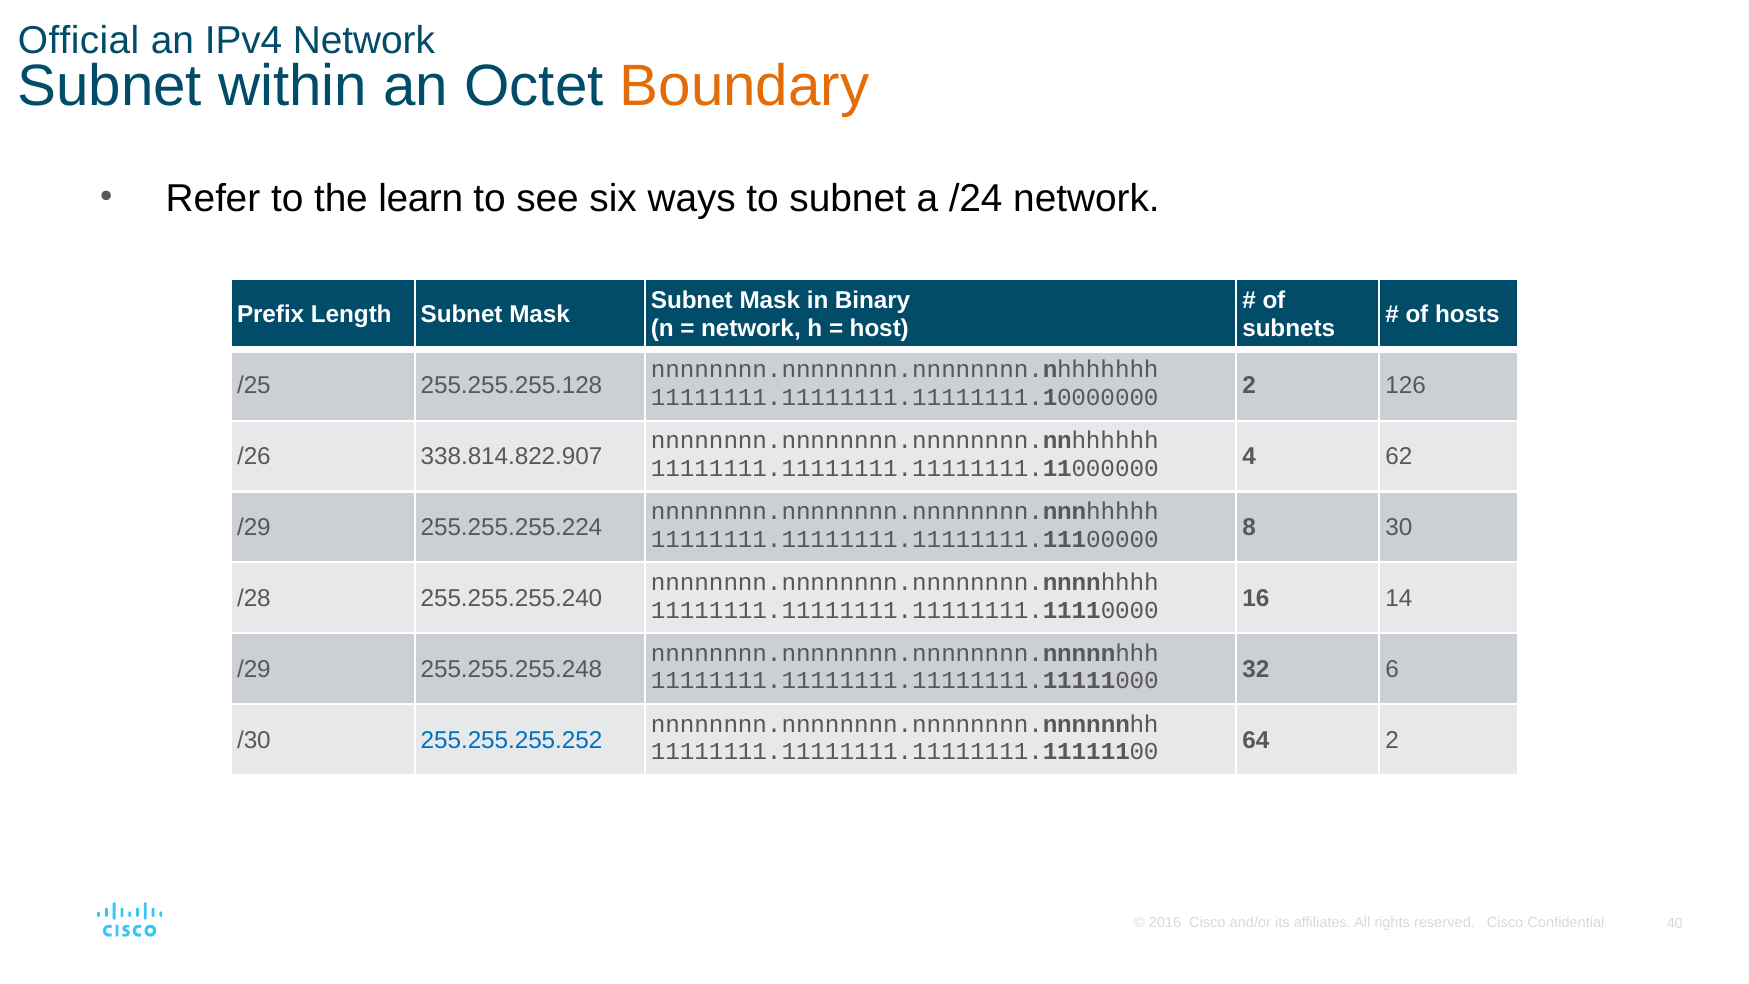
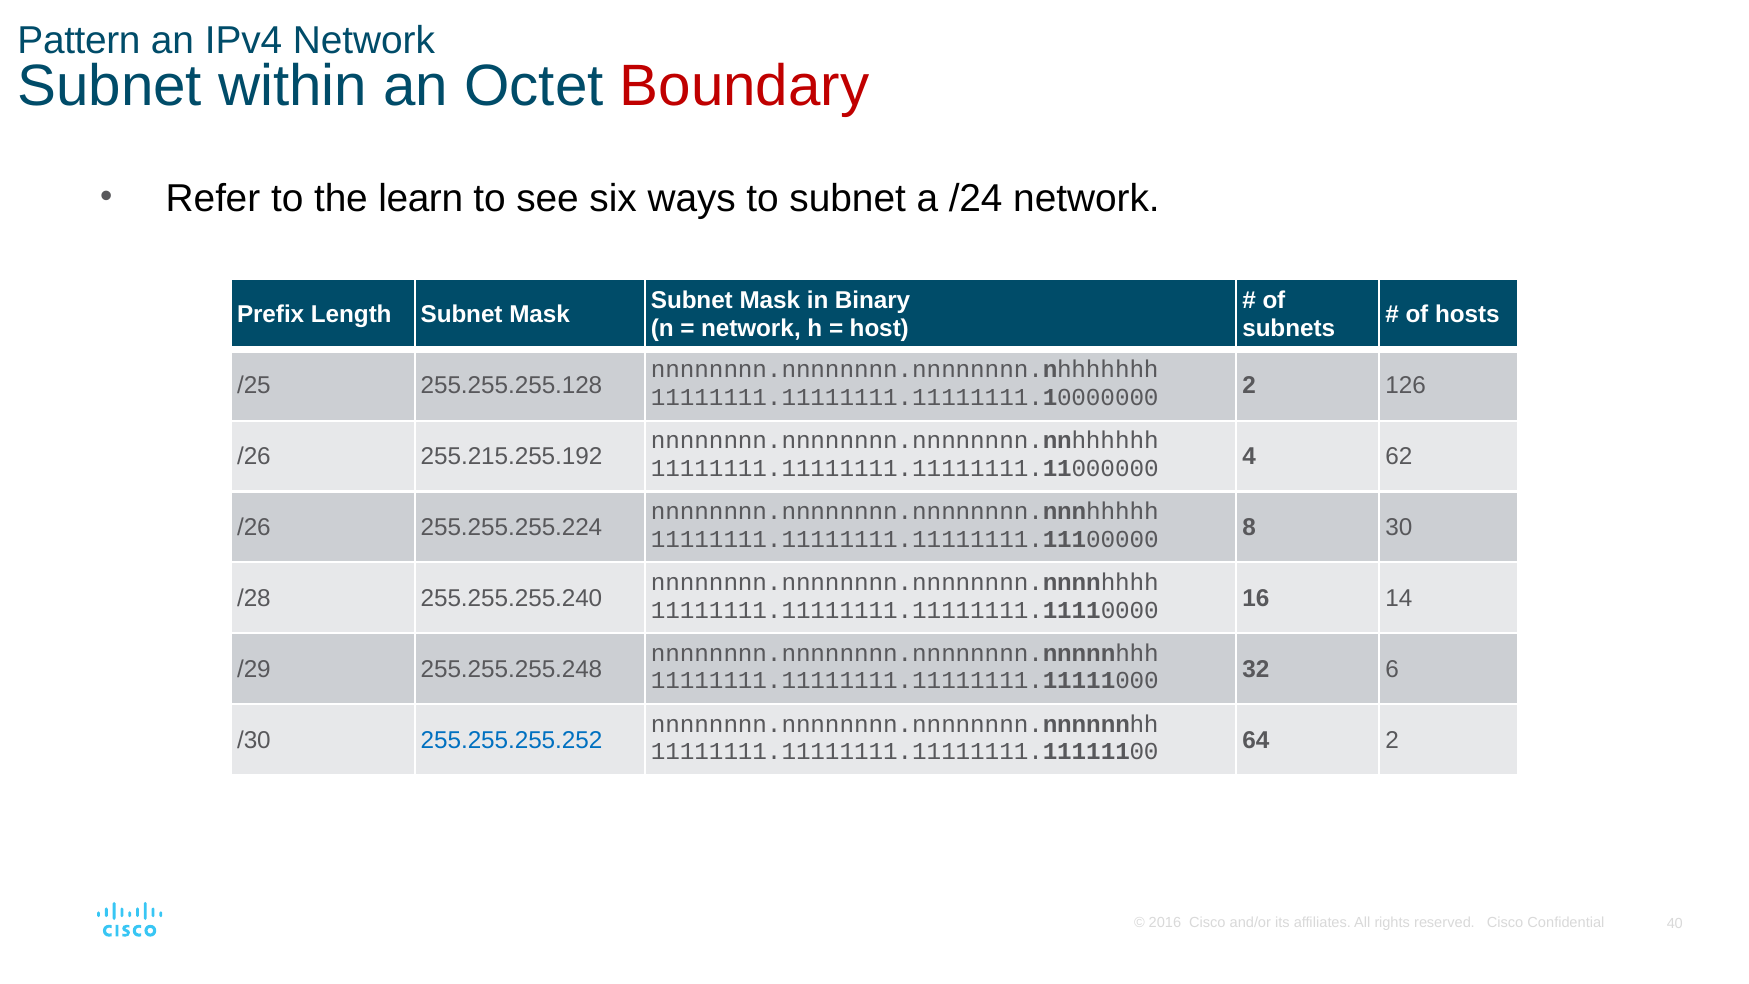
Official: Official -> Pattern
Boundary colour: orange -> red
338.814.822.907: 338.814.822.907 -> 255.215.255.192
/29 at (254, 527): /29 -> /26
